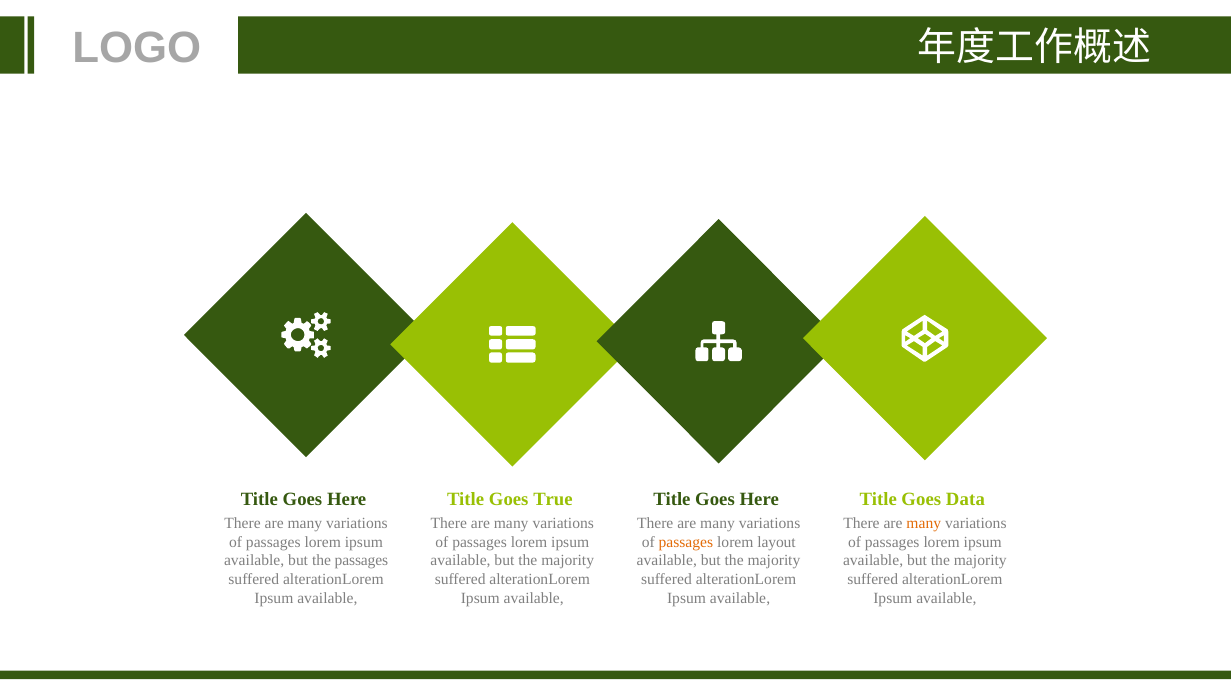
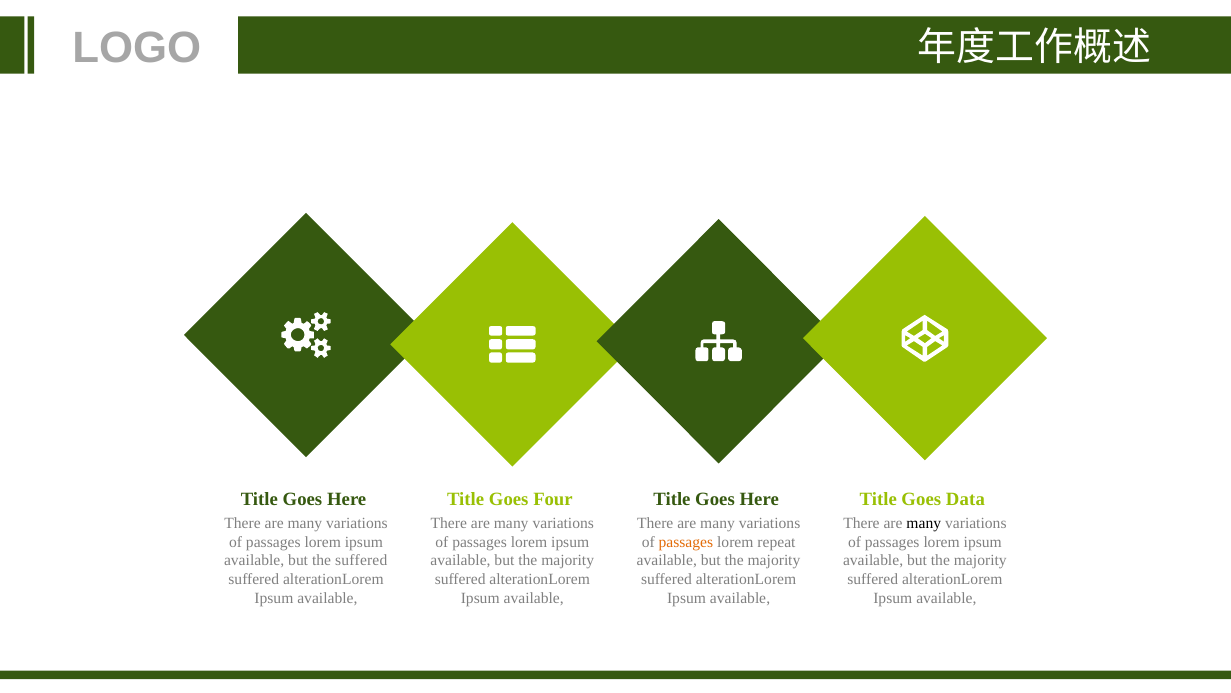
True: True -> Four
many at (924, 523) colour: orange -> black
layout: layout -> repeat
the passages: passages -> suffered
